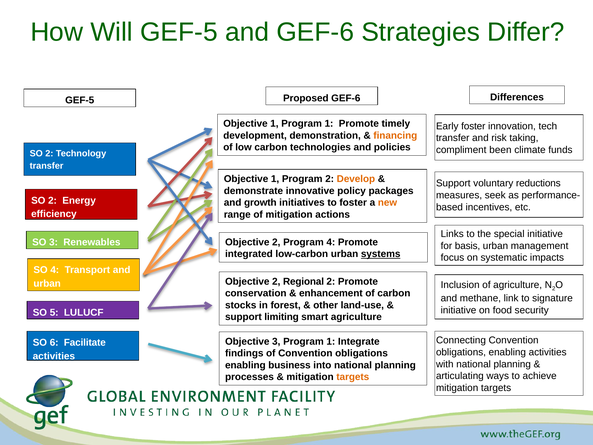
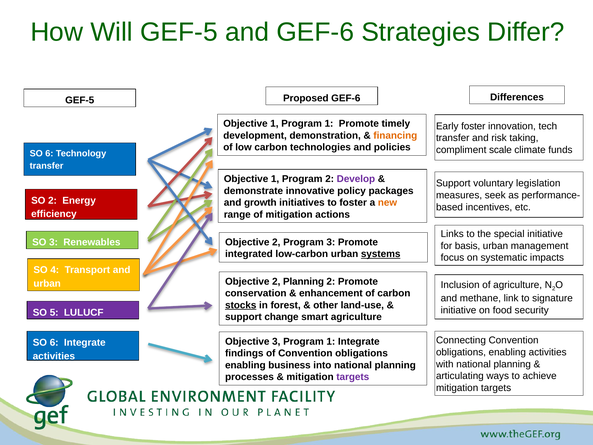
been: been -> scale
2 at (49, 153): 2 -> 6
Develop colour: orange -> purple
reductions: reductions -> legislation
Program 4: 4 -> 3
2 Regional: Regional -> Planning
stocks underline: none -> present
limiting: limiting -> change
6 Facilitate: Facilitate -> Integrate
targets at (353, 377) colour: orange -> purple
